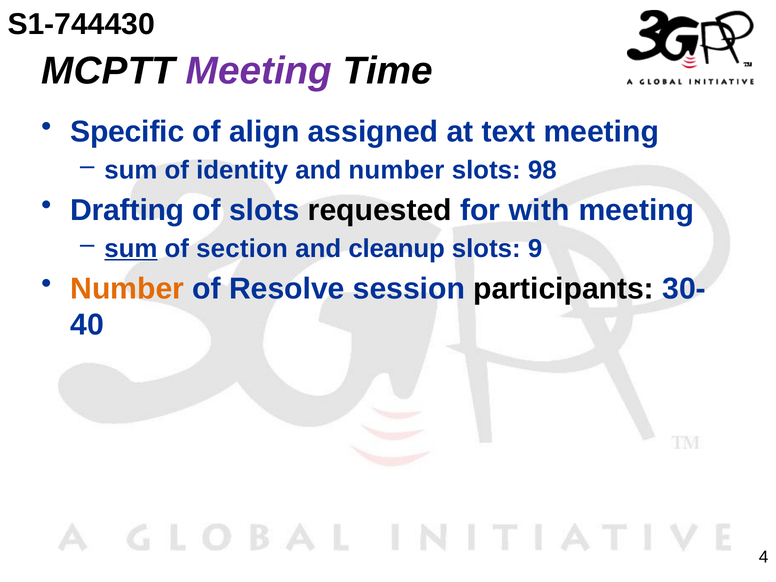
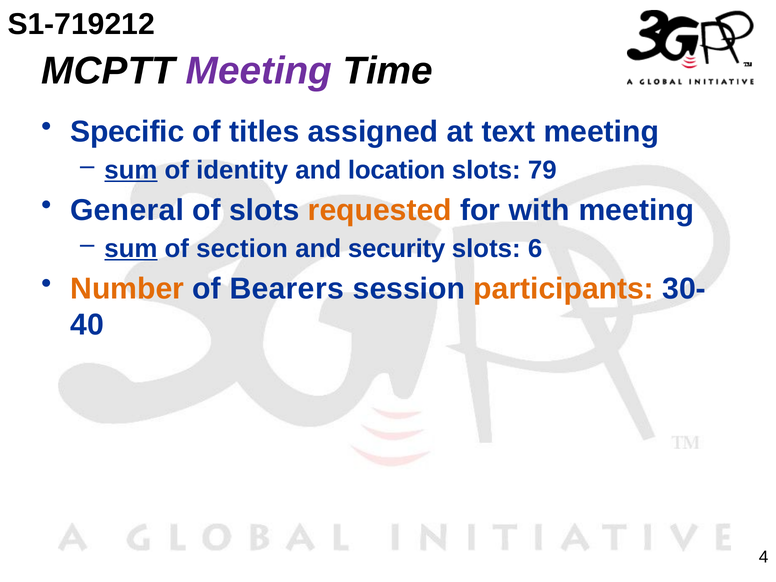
S1-744430: S1-744430 -> S1-719212
align: align -> titles
sum at (131, 170) underline: none -> present
and number: number -> location
98: 98 -> 79
Drafting: Drafting -> General
requested colour: black -> orange
cleanup: cleanup -> security
9: 9 -> 6
Resolve: Resolve -> Bearers
participants colour: black -> orange
